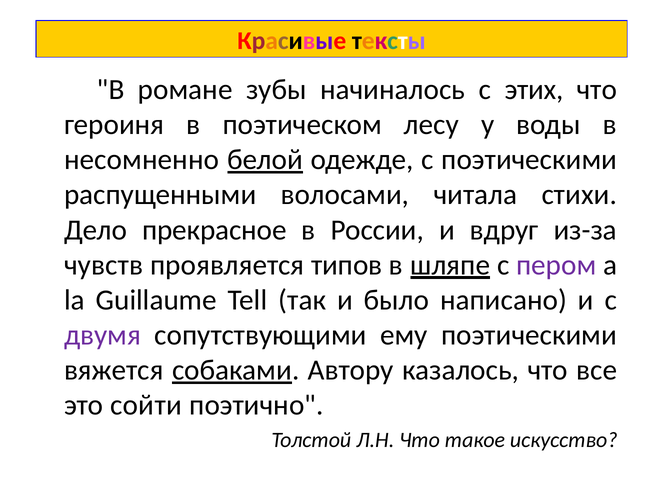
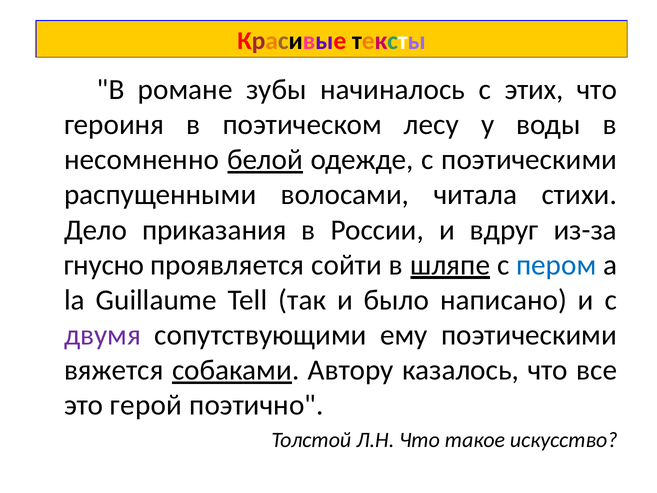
прекрасное: прекрасное -> приказания
чувств: чувств -> гнусно
типов: типов -> сойти
пером colour: purple -> blue
сойти: сойти -> герой
